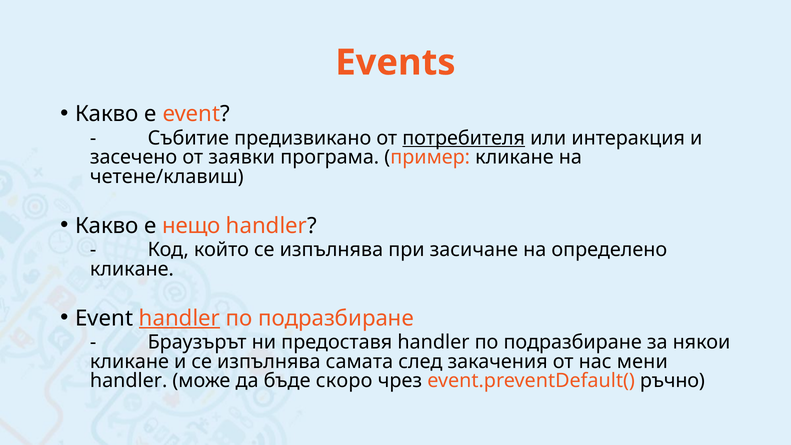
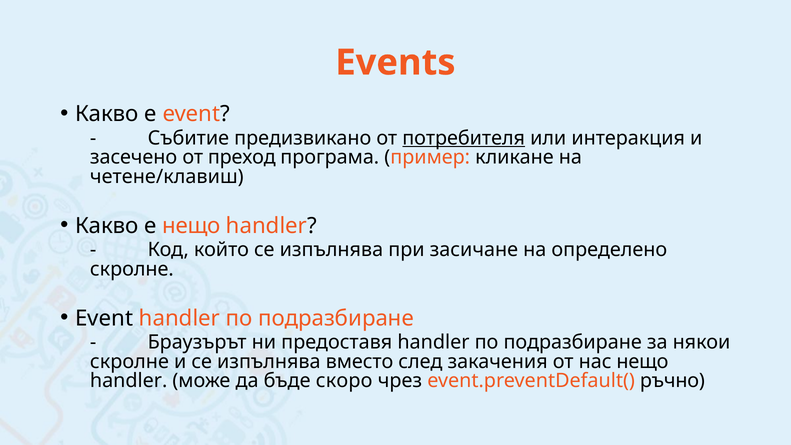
заявки: заявки -> преход
кликане at (132, 269): кликане -> скролне
handler at (179, 318) underline: present -> none
кликане at (129, 362): кликане -> скролне
самата: самата -> вместо
нас мени: мени -> нещо
